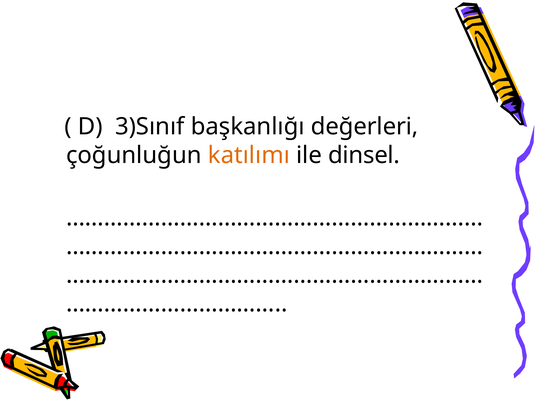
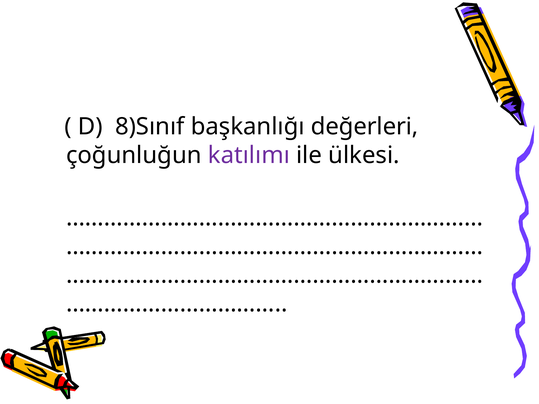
3)Sınıf: 3)Sınıf -> 8)Sınıf
katılımı colour: orange -> purple
dinsel: dinsel -> ülkesi
